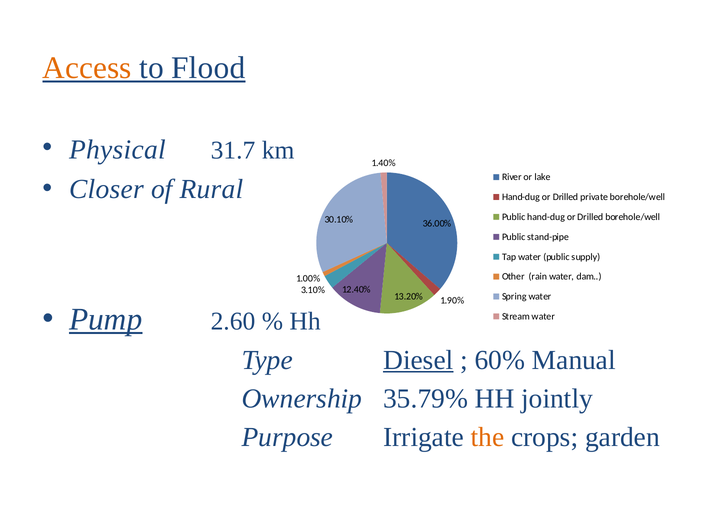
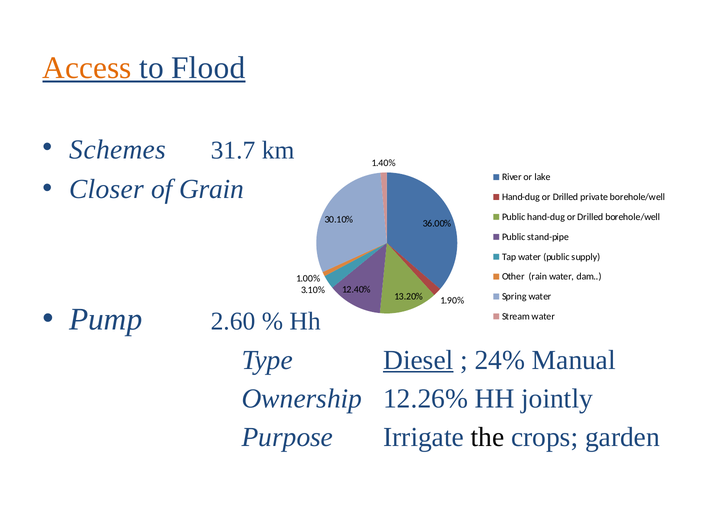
Physical: Physical -> Schemes
Rural: Rural -> Grain
Pump underline: present -> none
60%: 60% -> 24%
35.79%: 35.79% -> 12.26%
the colour: orange -> black
